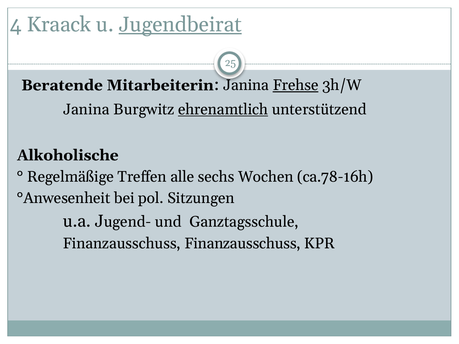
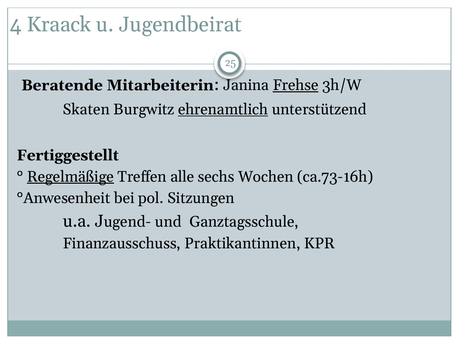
Jugendbeirat underline: present -> none
Janina at (86, 109): Janina -> Skaten
Alkoholische: Alkoholische -> Fertiggestellt
Regelmäßige underline: none -> present
ca.78-16h: ca.78-16h -> ca.73-16h
Finanzausschuss Finanzausschuss: Finanzausschuss -> Praktikantinnen
